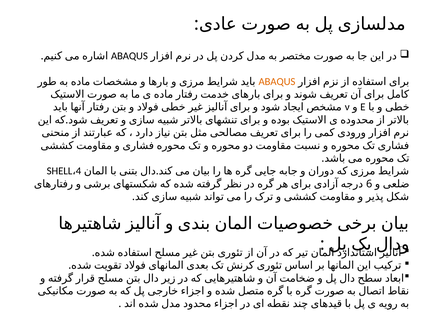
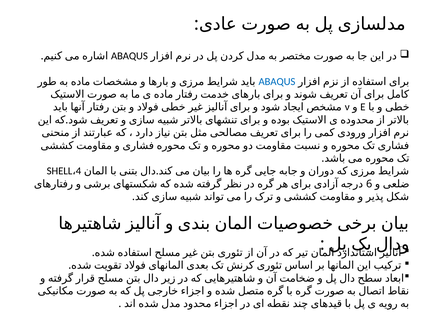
ABAQUS at (277, 82) colour: orange -> blue
